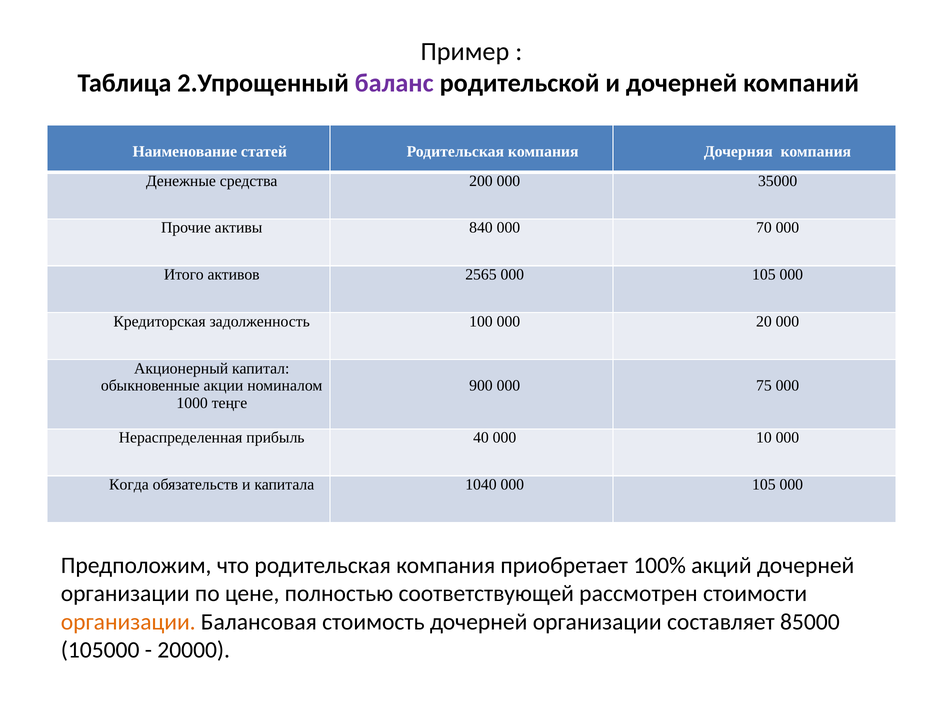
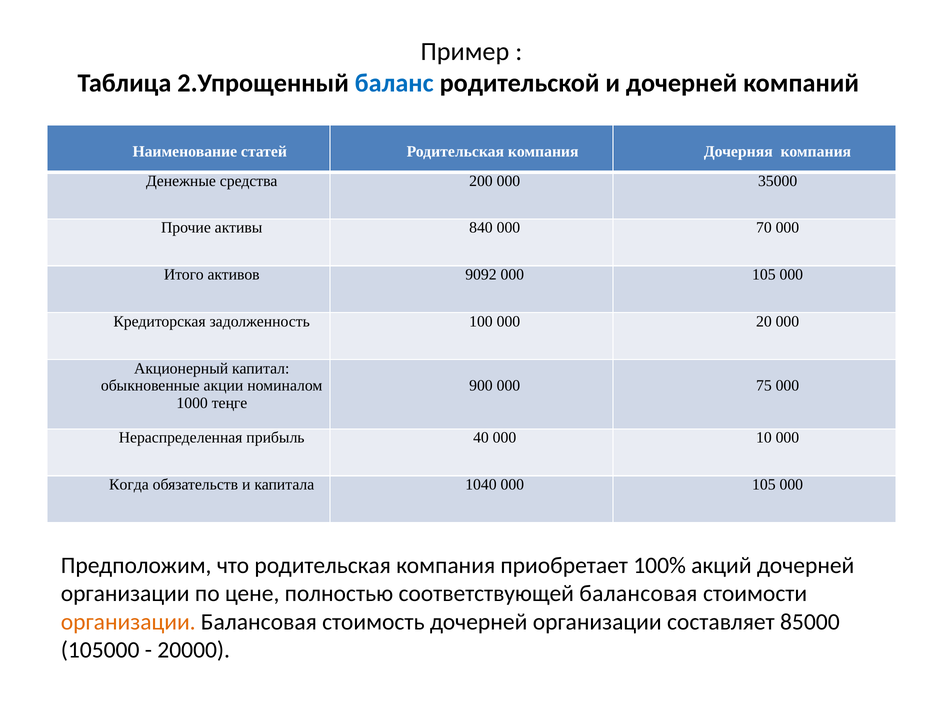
баланс colour: purple -> blue
2565: 2565 -> 9092
соответствующей рассмотрен: рассмотрен -> балансовая
